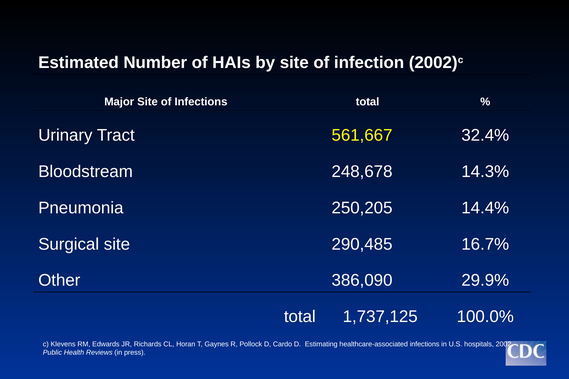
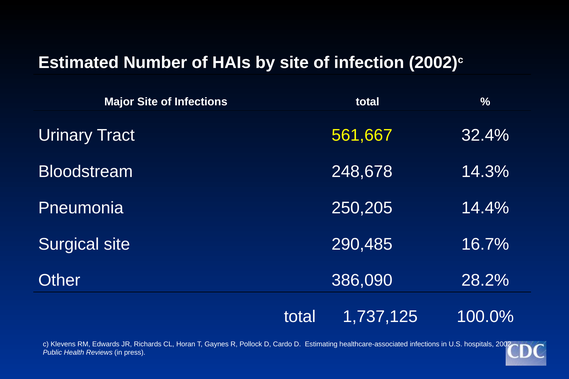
29.9%: 29.9% -> 28.2%
